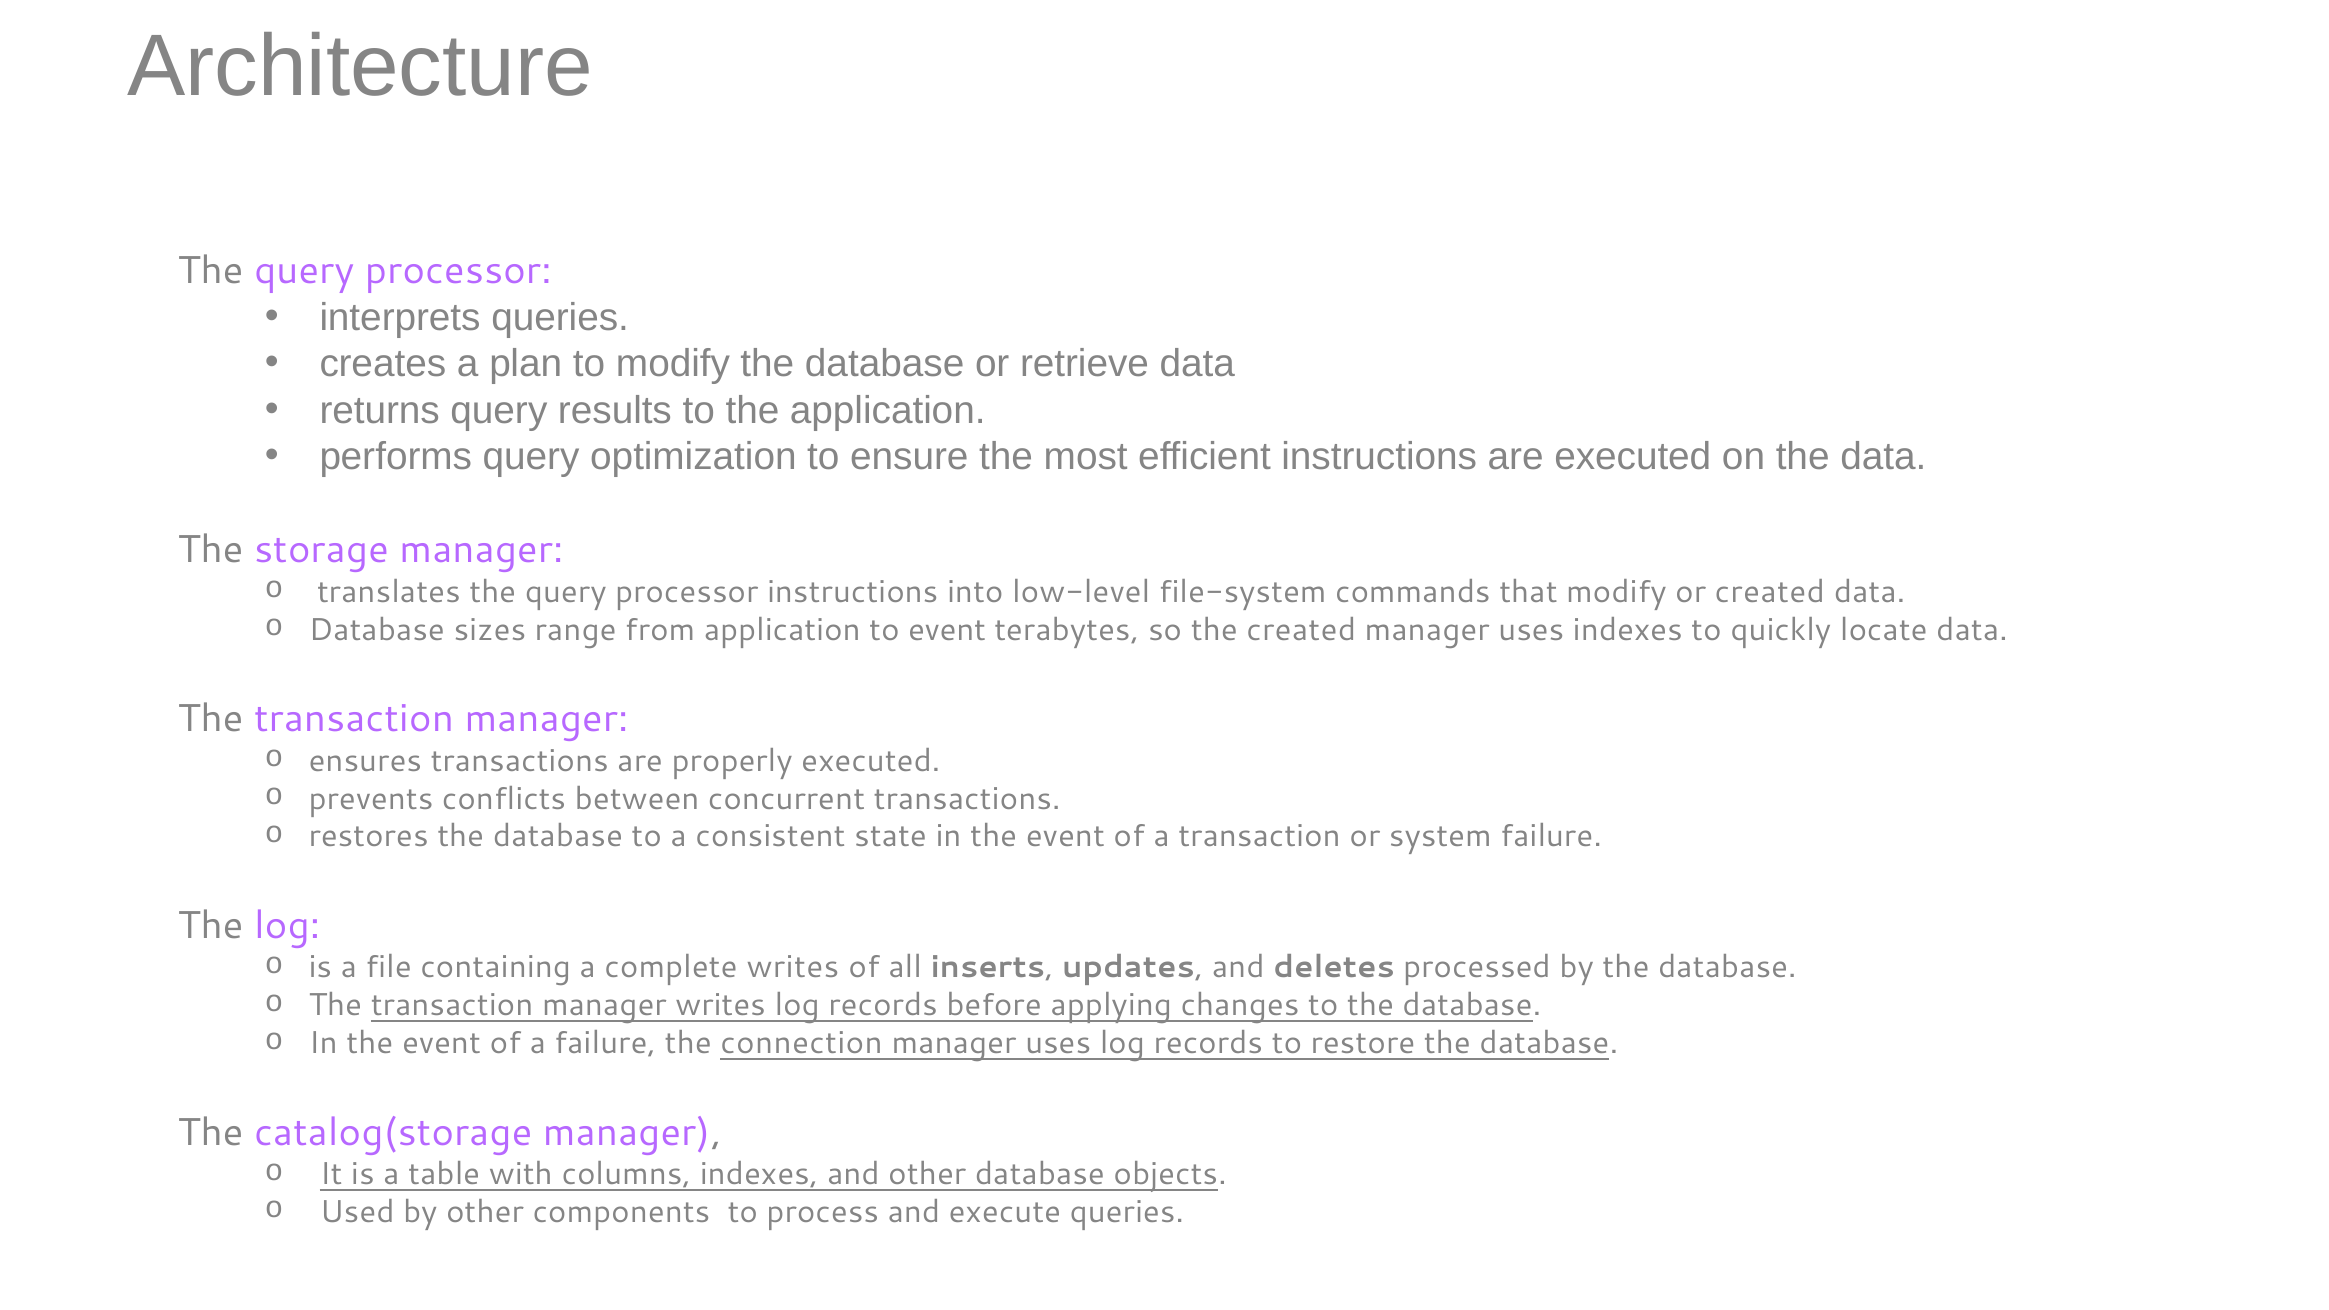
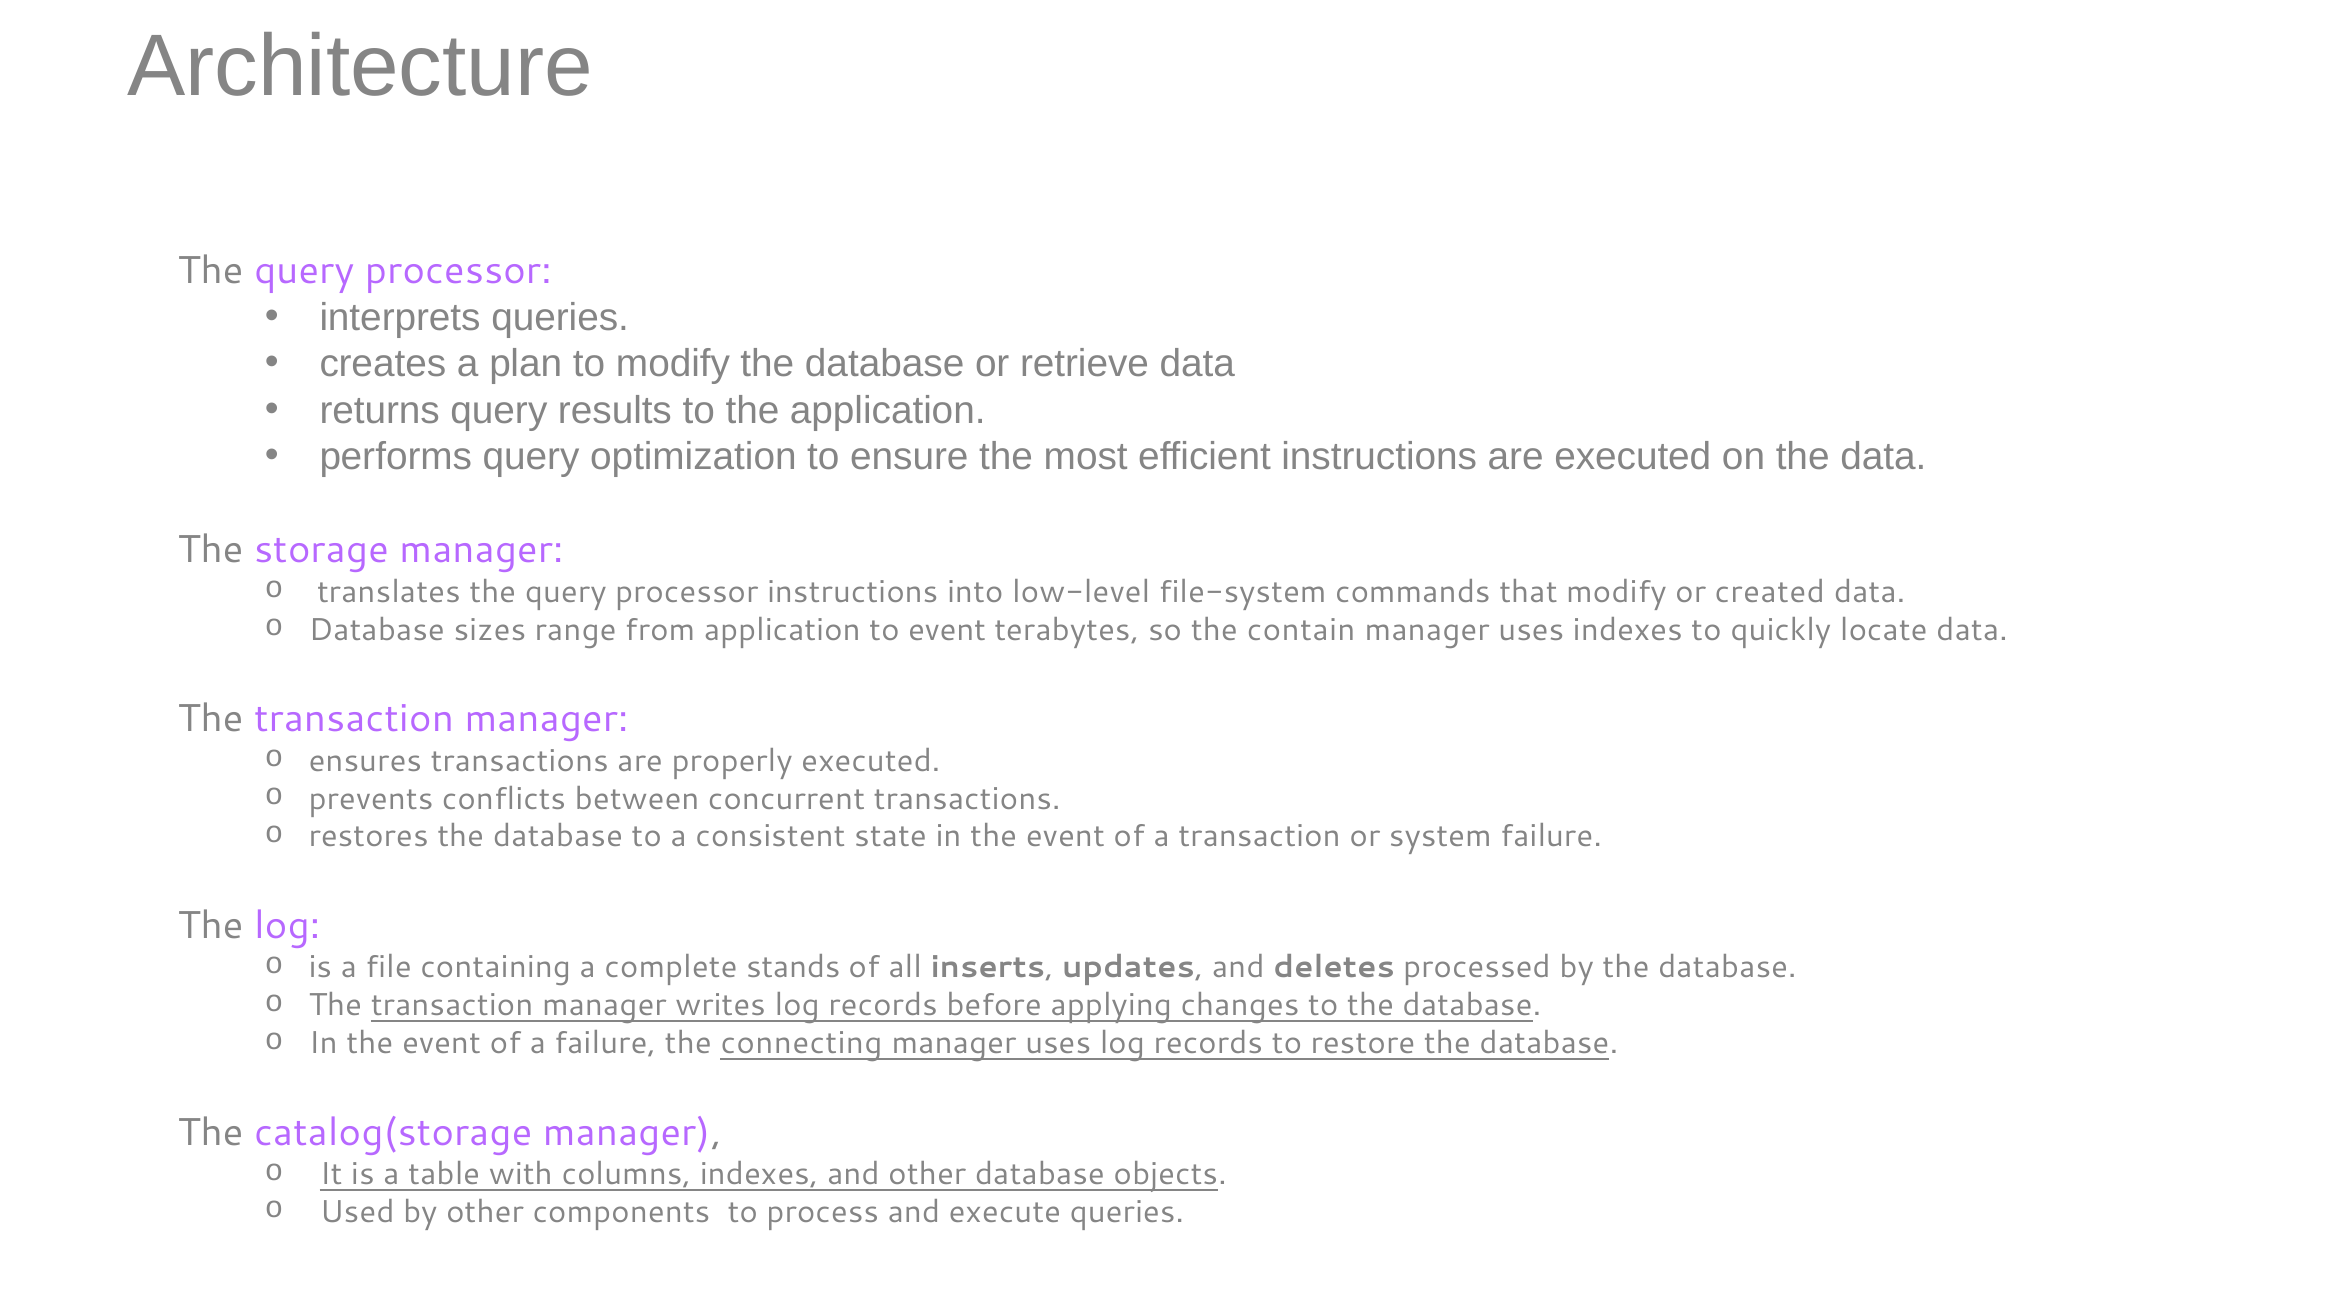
the created: created -> contain
complete writes: writes -> stands
connection: connection -> connecting
